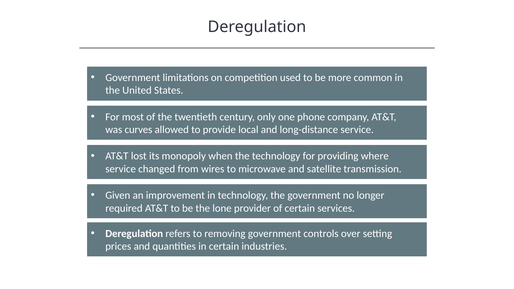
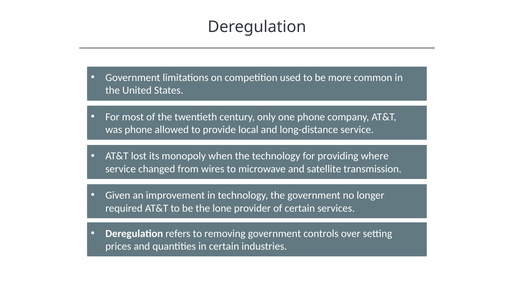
was curves: curves -> phone
